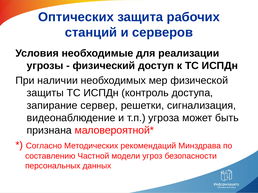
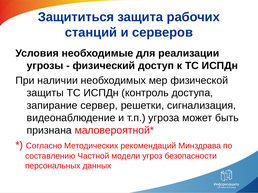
Оптических: Оптических -> Защититься
